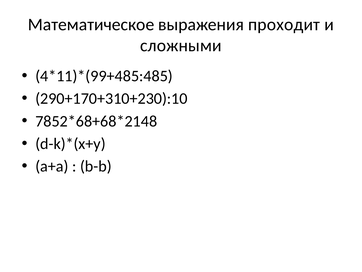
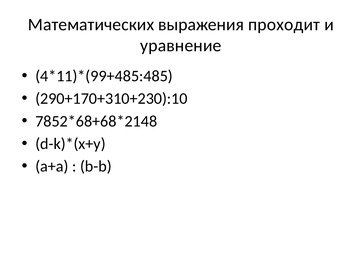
Математическое: Математическое -> Математических
сложными: сложными -> уравнение
